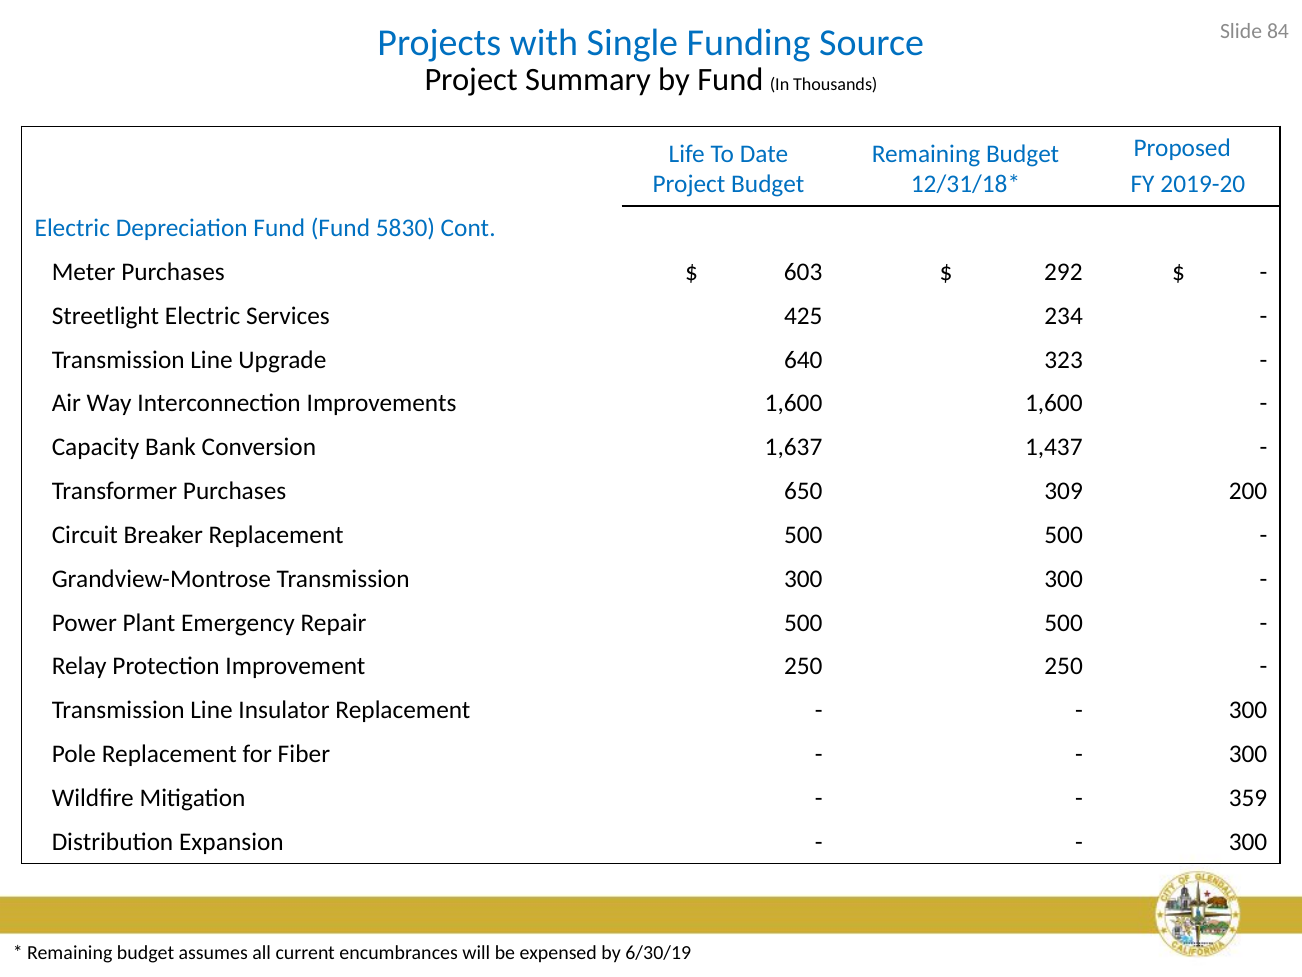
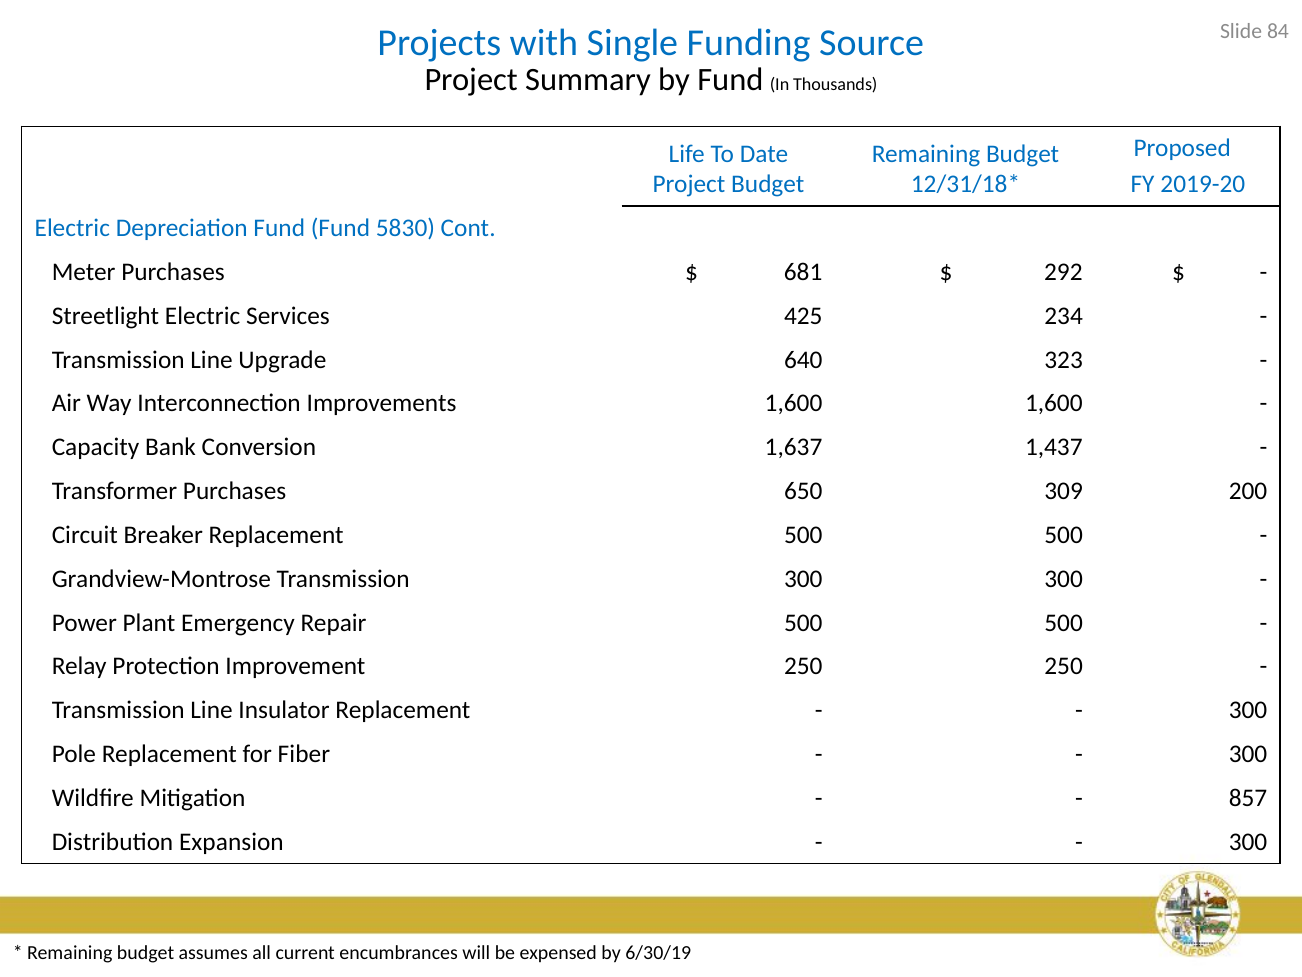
603: 603 -> 681
359: 359 -> 857
